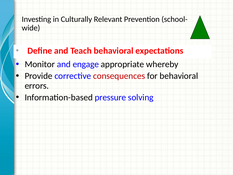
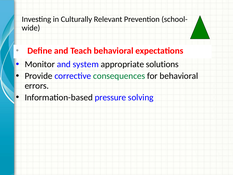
engage: engage -> system
whereby: whereby -> solutions
consequences colour: red -> green
